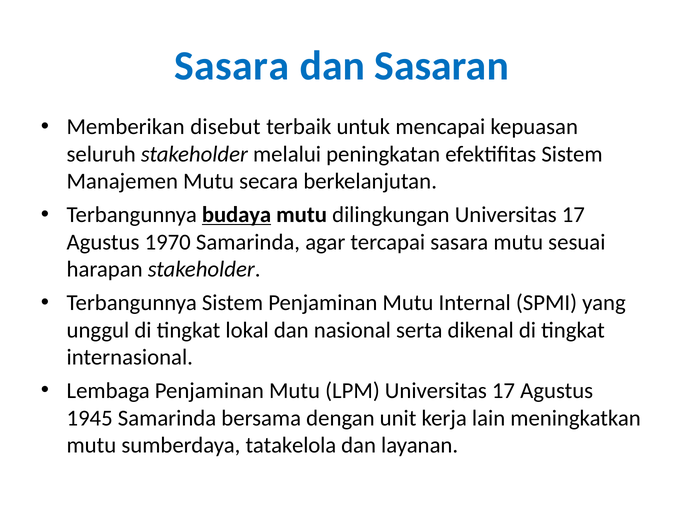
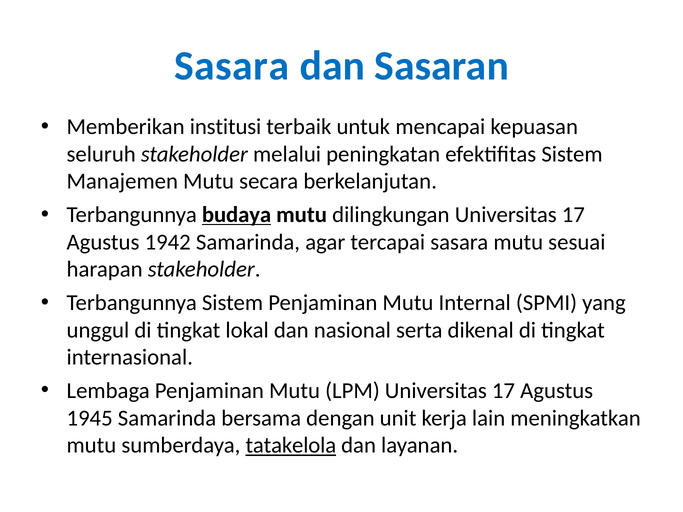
disebut: disebut -> institusi
1970: 1970 -> 1942
tatakelola underline: none -> present
